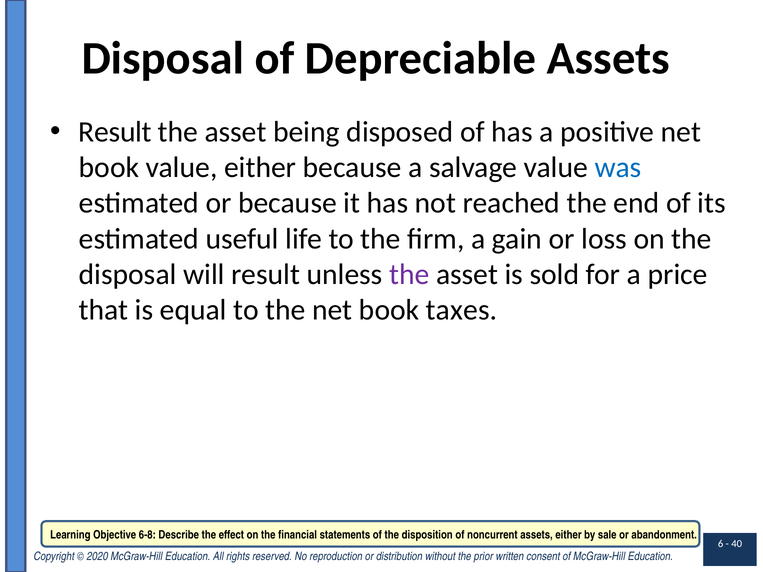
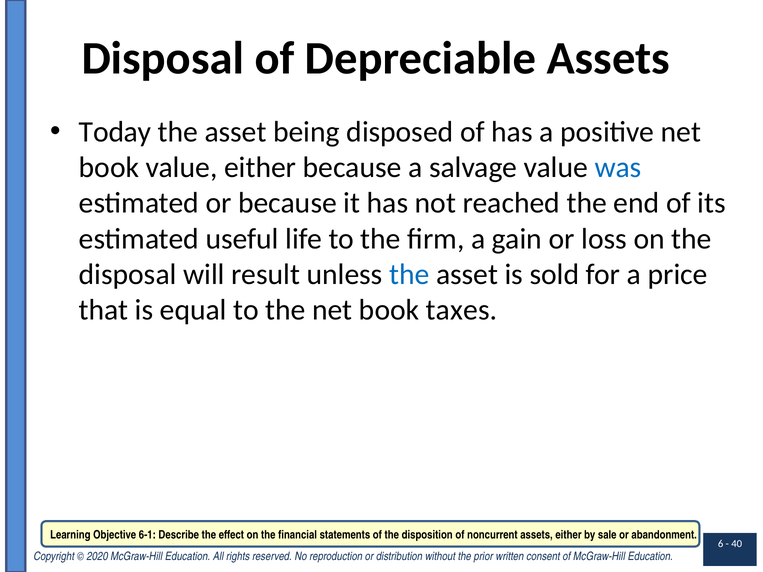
Result at (115, 132): Result -> Today
the at (409, 274) colour: purple -> blue
6-8: 6-8 -> 6-1
